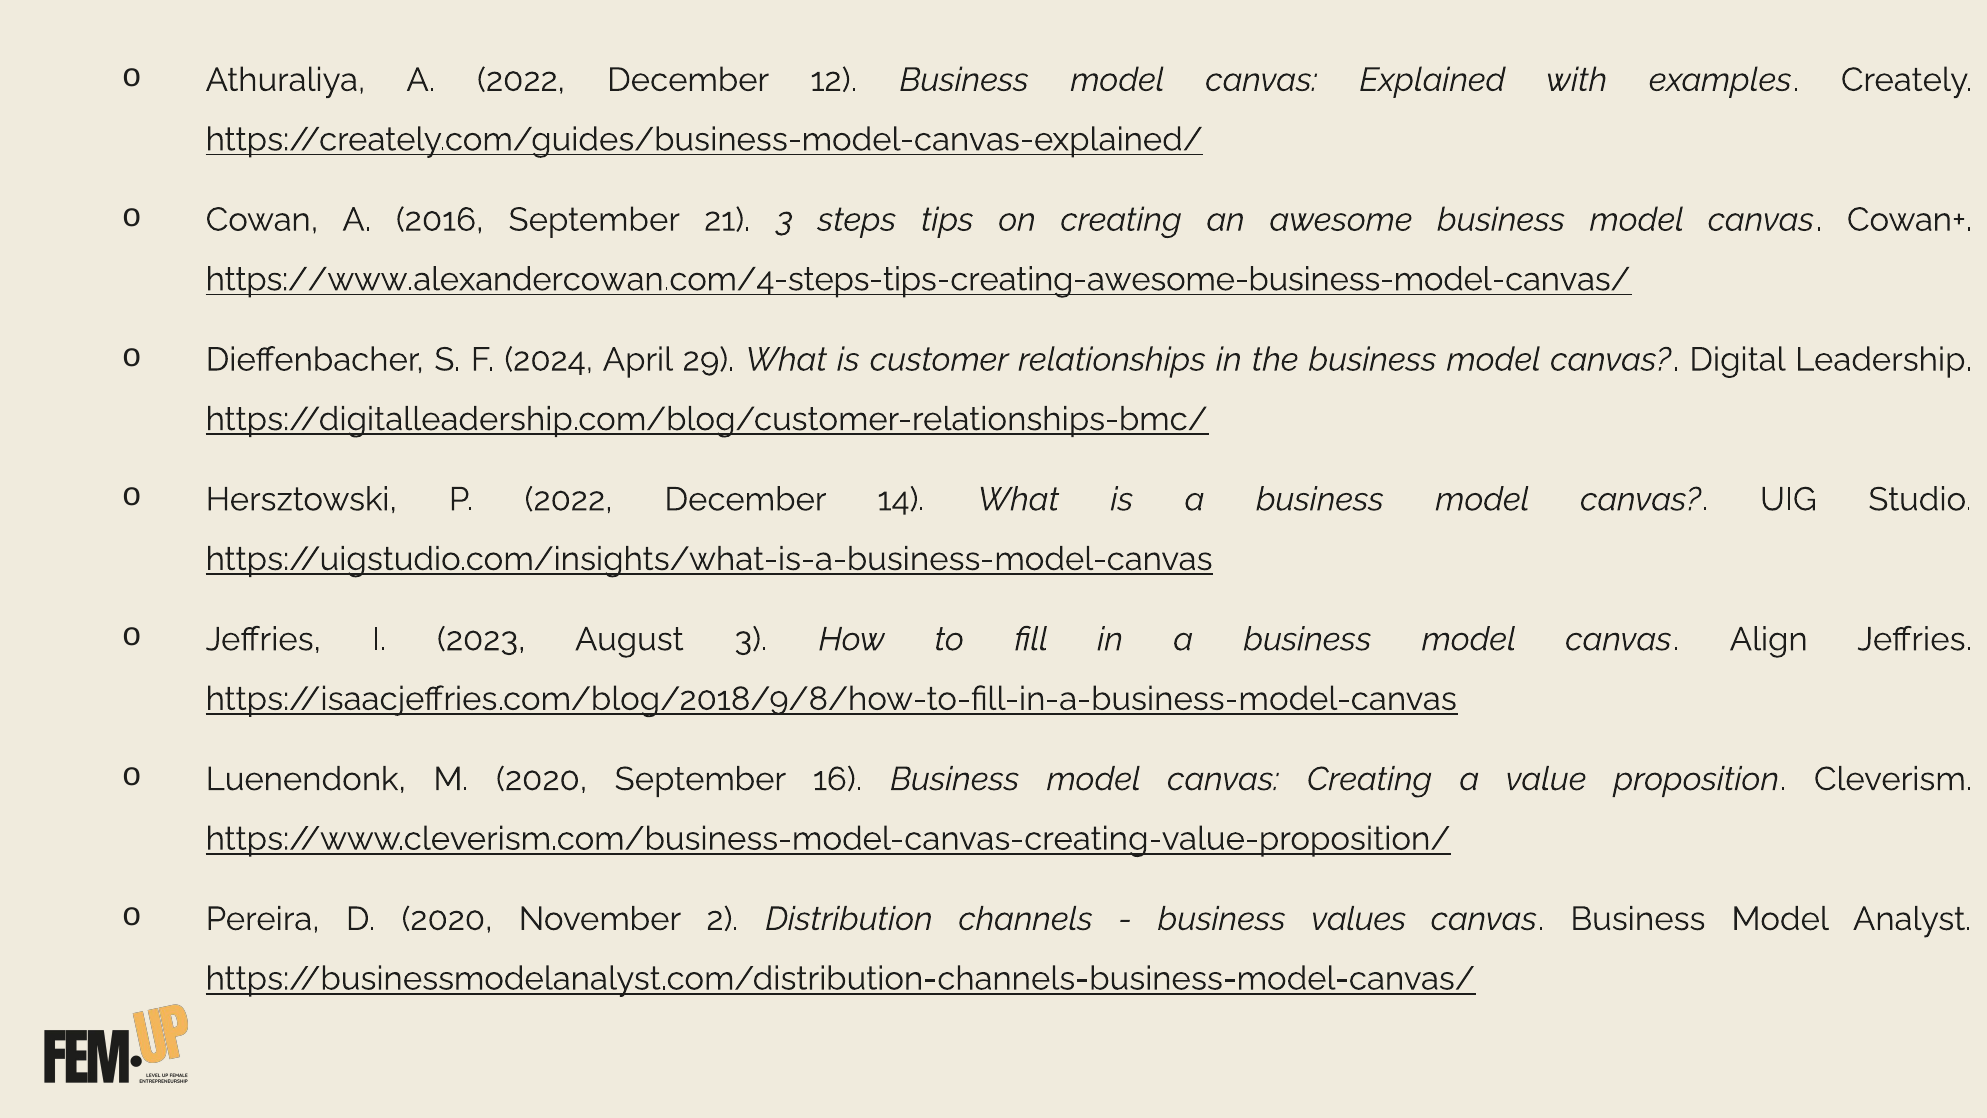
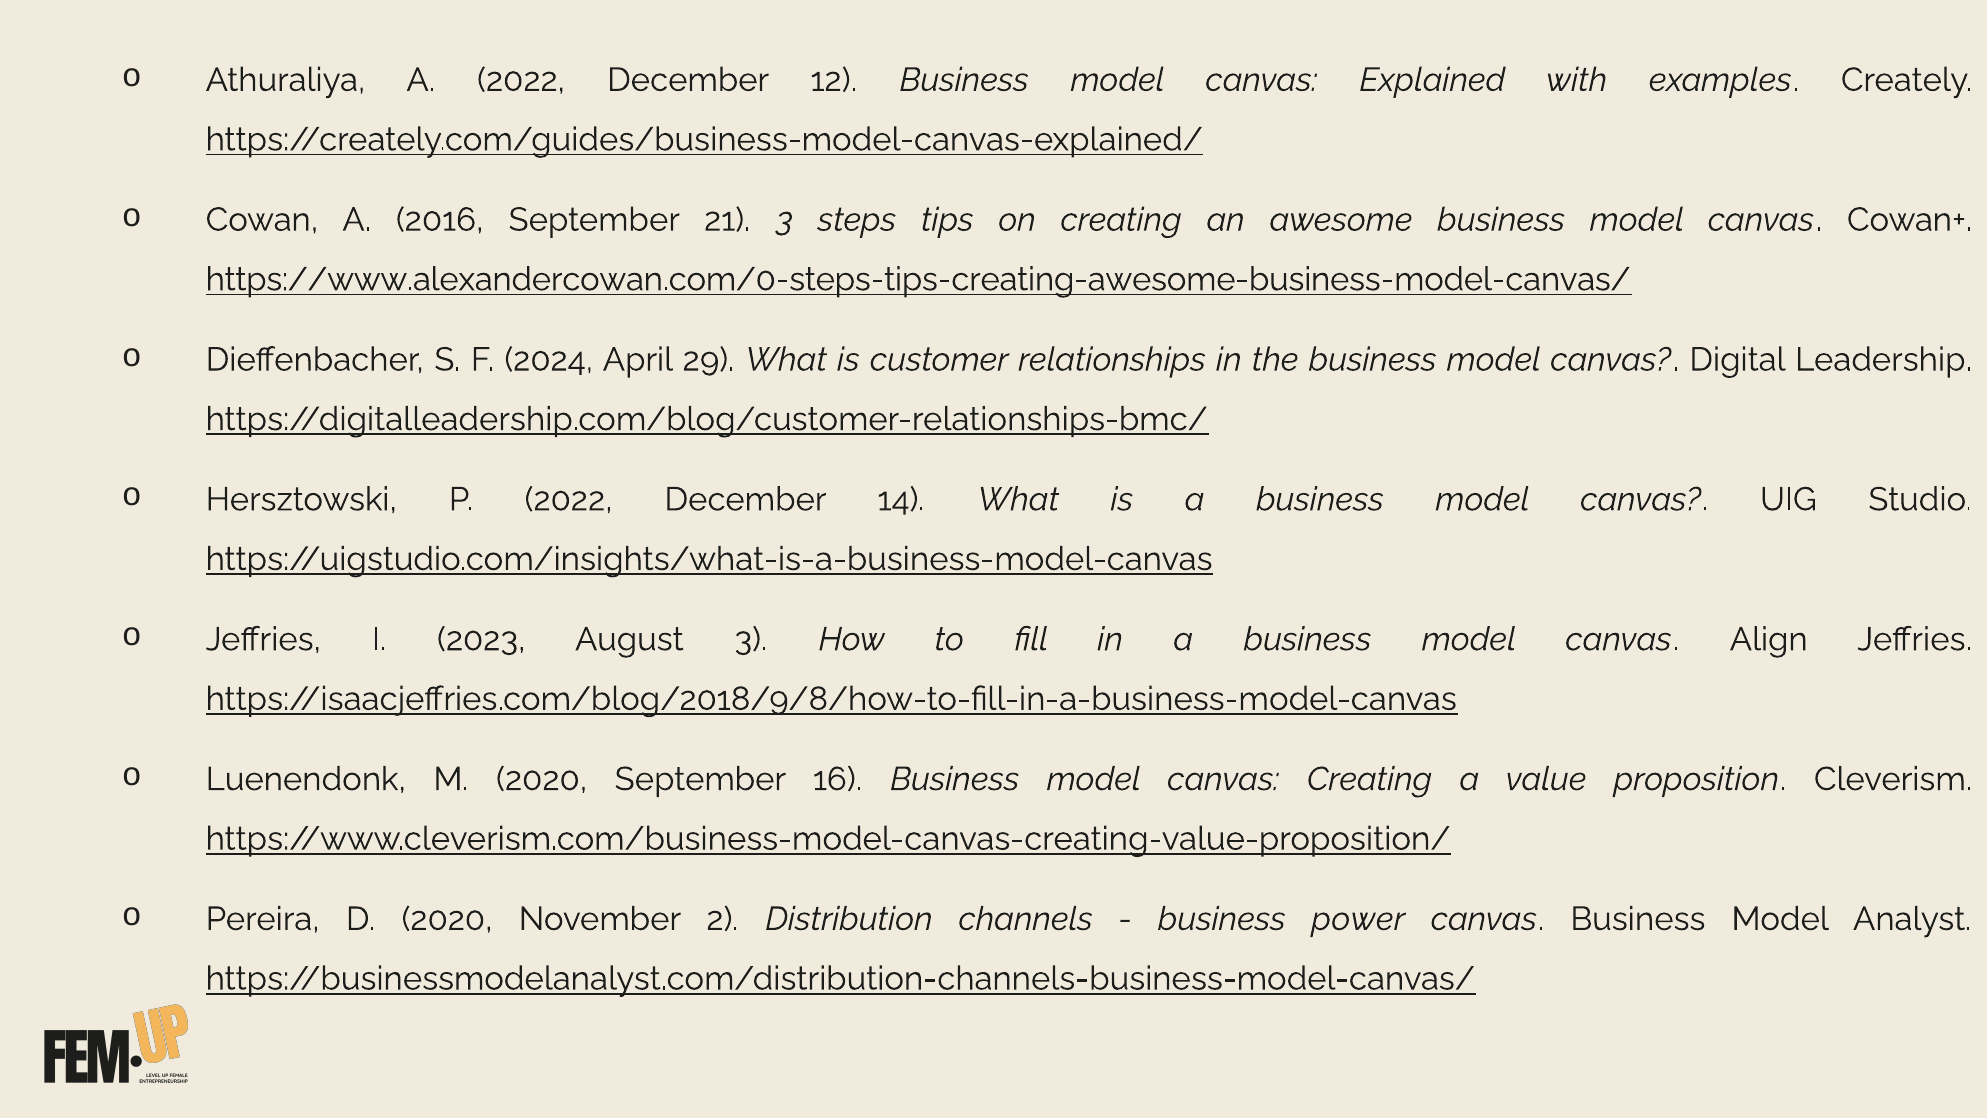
https://www.alexandercowan.com/4-steps-tips-creating-awesome-business-model-canvas/: https://www.alexandercowan.com/4-steps-tips-creating-awesome-business-model-canvas/ -> https://www.alexandercowan.com/0-steps-tips-creating-awesome-business-model-canvas/
values: values -> power
